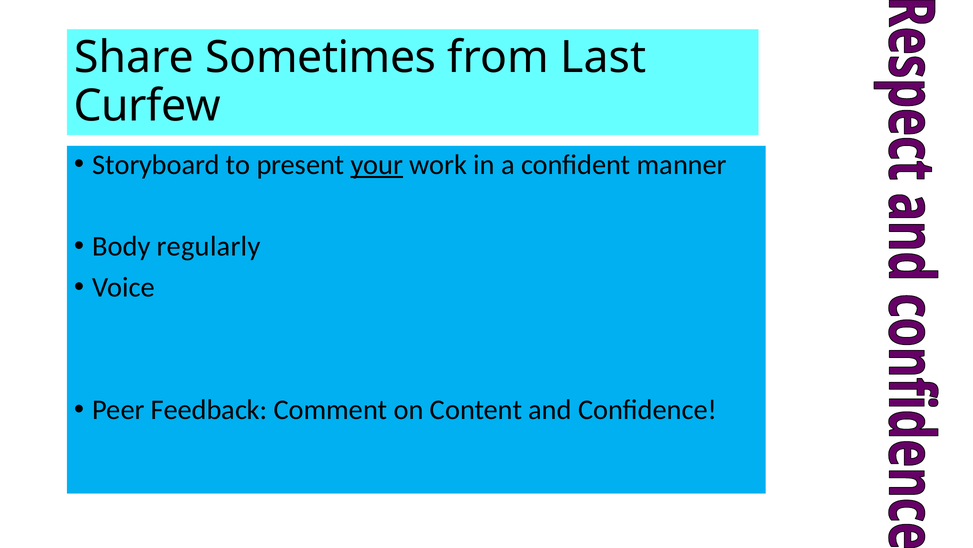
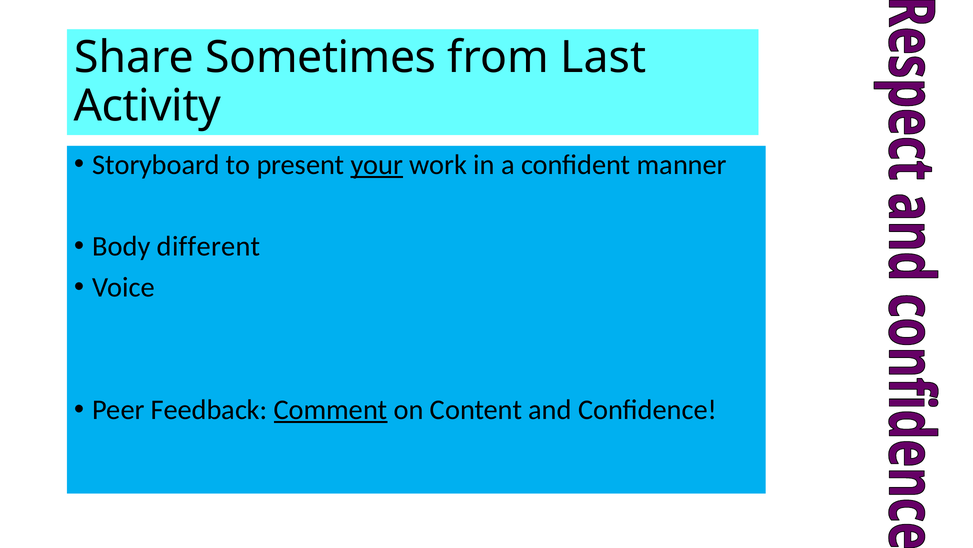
Curfew: Curfew -> Activity
regularly: regularly -> different
Comment underline: none -> present
